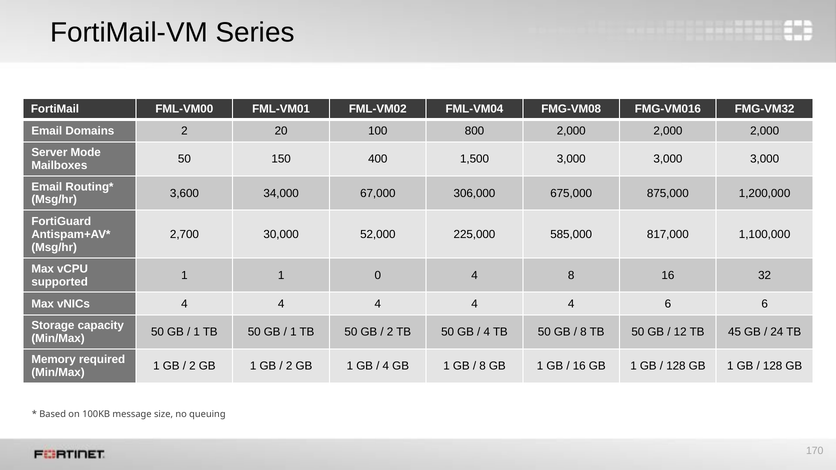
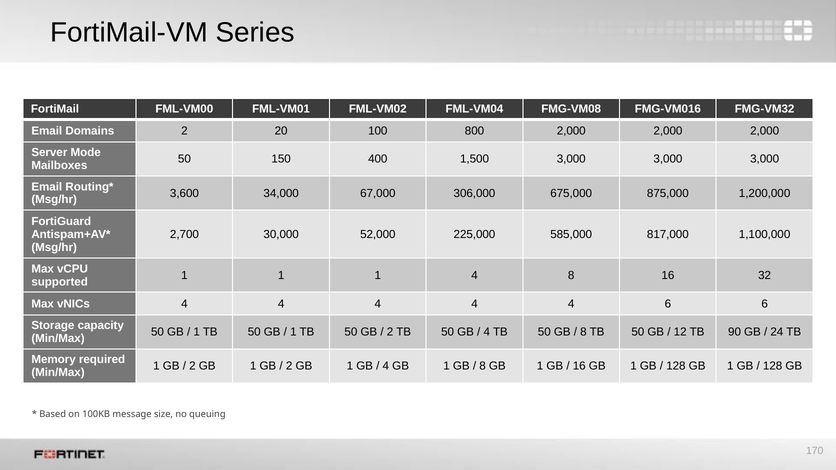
1 1 0: 0 -> 1
45: 45 -> 90
